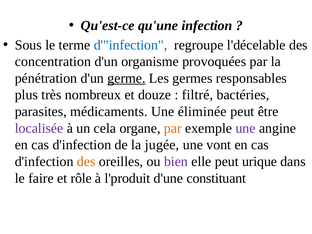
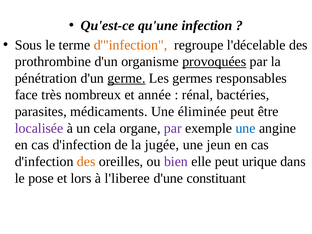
d'"infection colour: blue -> orange
concentration: concentration -> prothrombine
provoquées underline: none -> present
plus: plus -> face
douze: douze -> année
filtré: filtré -> rénal
par at (173, 128) colour: orange -> purple
une at (246, 128) colour: purple -> blue
vont: vont -> jeun
faire: faire -> pose
rôle: rôle -> lors
l'produit: l'produit -> l'liberee
